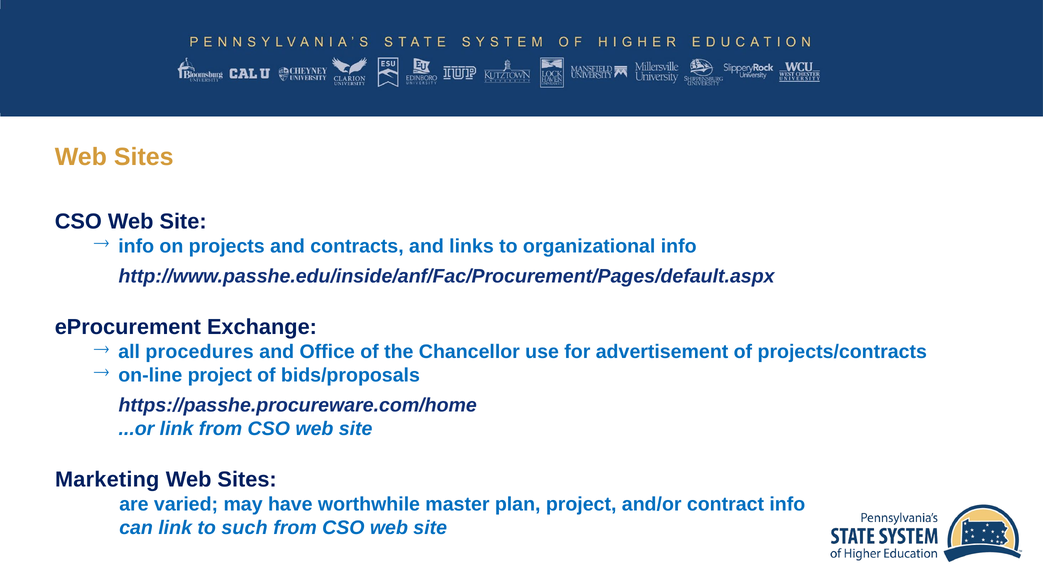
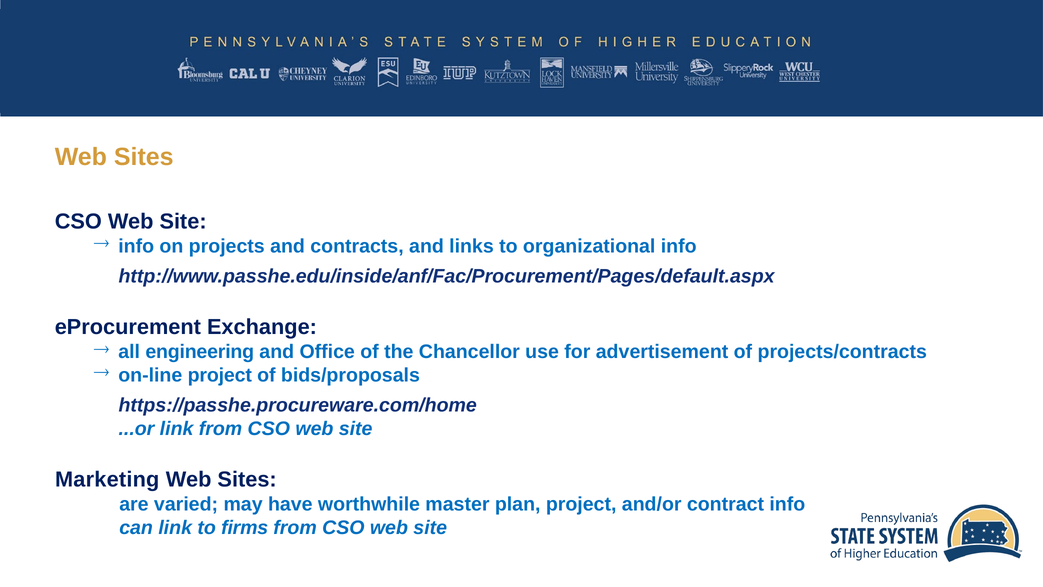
procedures: procedures -> engineering
such: such -> firms
